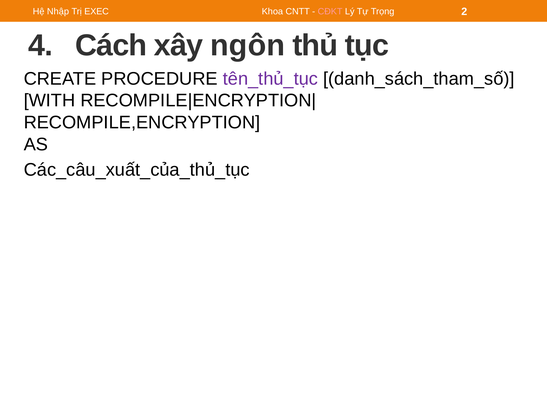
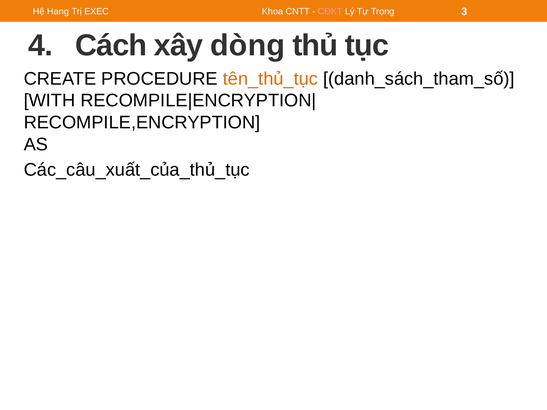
Nhập: Nhập -> Hang
2: 2 -> 3
ngôn: ngôn -> dòng
tên_thủ_tục colour: purple -> orange
